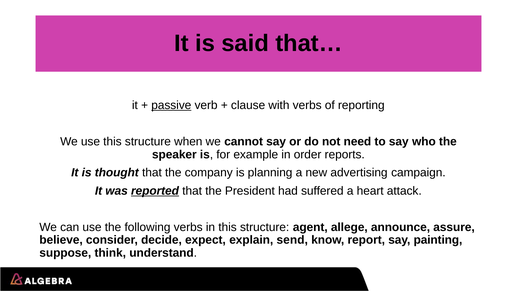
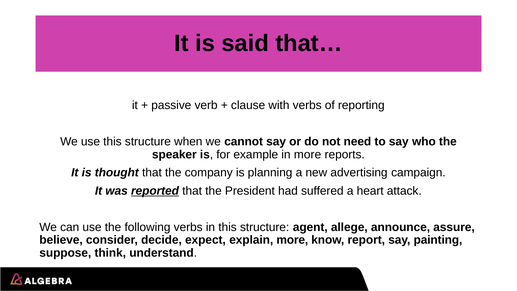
passive underline: present -> none
in order: order -> more
explain send: send -> more
